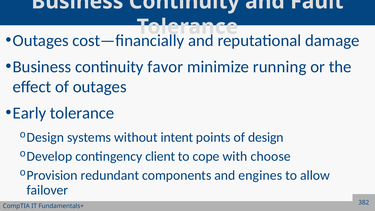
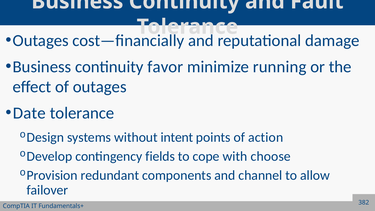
Early: Early -> Date
of design: design -> action
client: client -> fields
engines: engines -> channel
